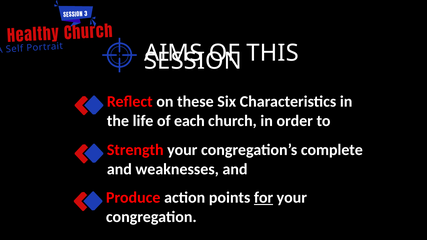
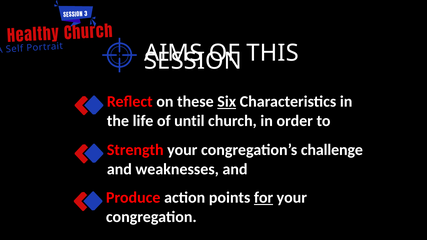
Six underline: none -> present
each: each -> until
complete: complete -> challenge
